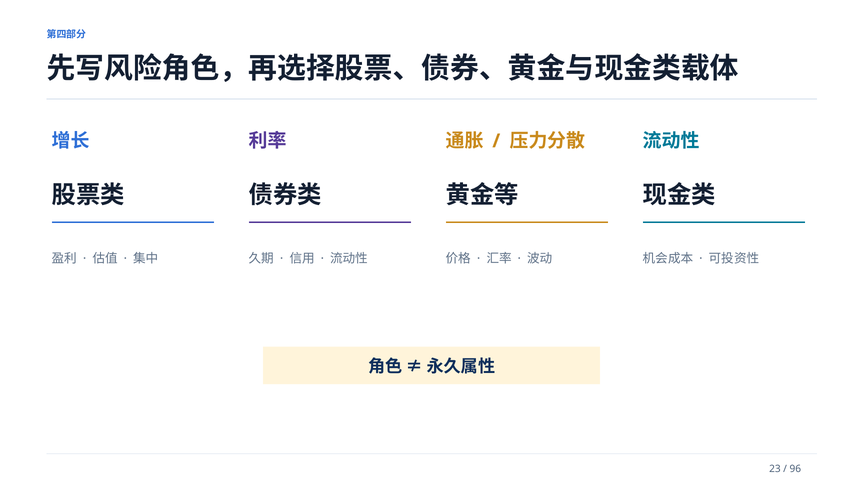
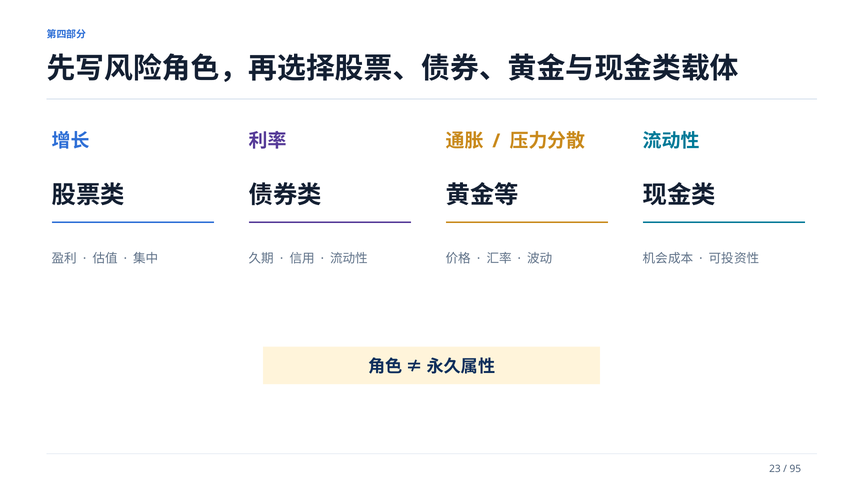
96: 96 -> 95
